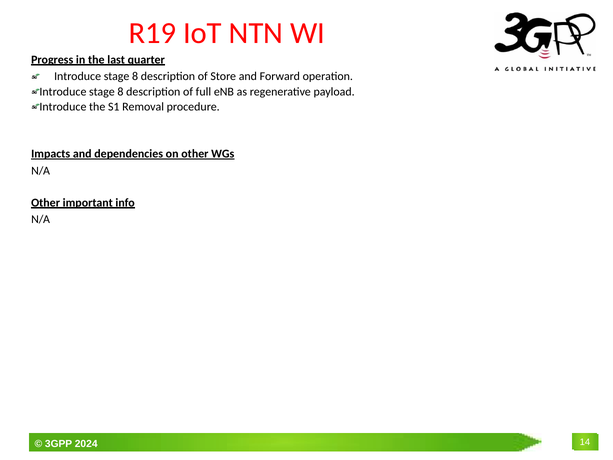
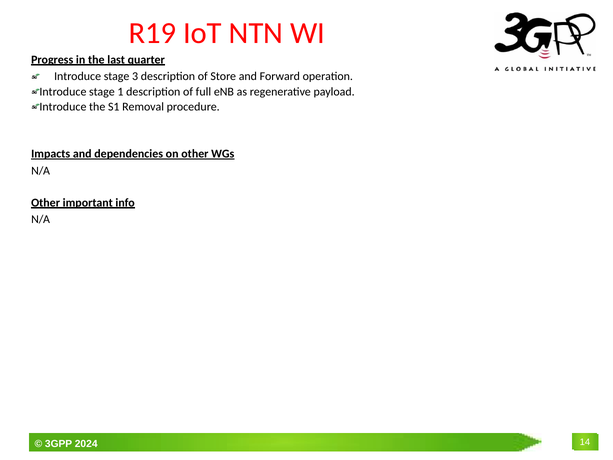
8 at (135, 76): 8 -> 3
8 at (120, 92): 8 -> 1
